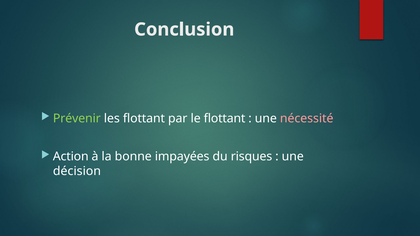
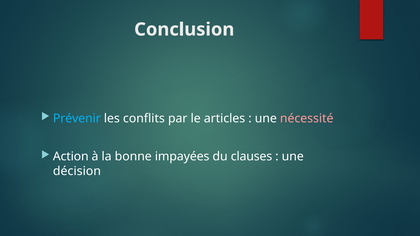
Prévenir colour: light green -> light blue
les flottant: flottant -> conflits
le flottant: flottant -> articles
risques: risques -> clauses
